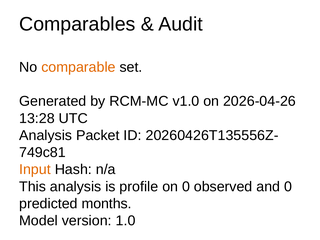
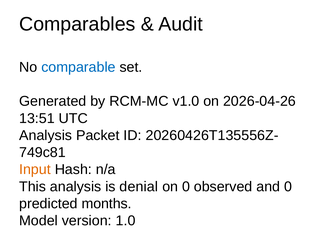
comparable colour: orange -> blue
13:28: 13:28 -> 13:51
profile: profile -> denial
